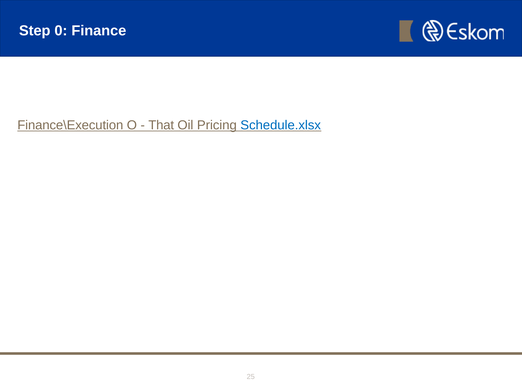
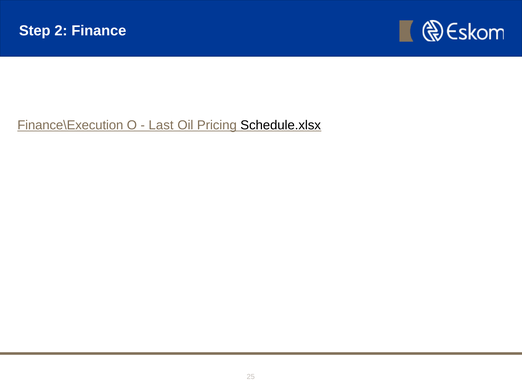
0: 0 -> 2
That: That -> Last
Schedule.xlsx colour: blue -> black
